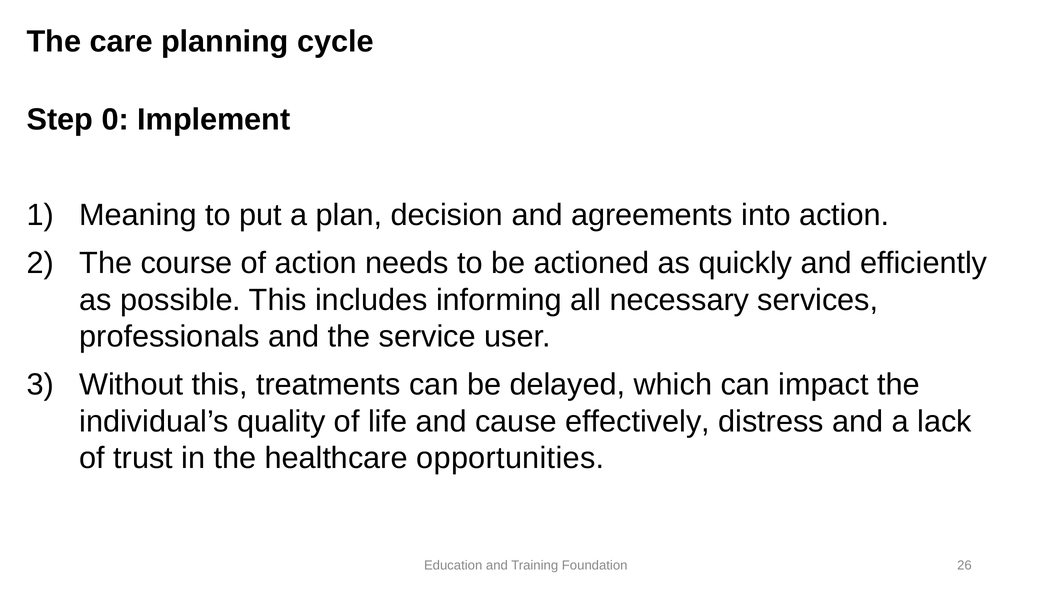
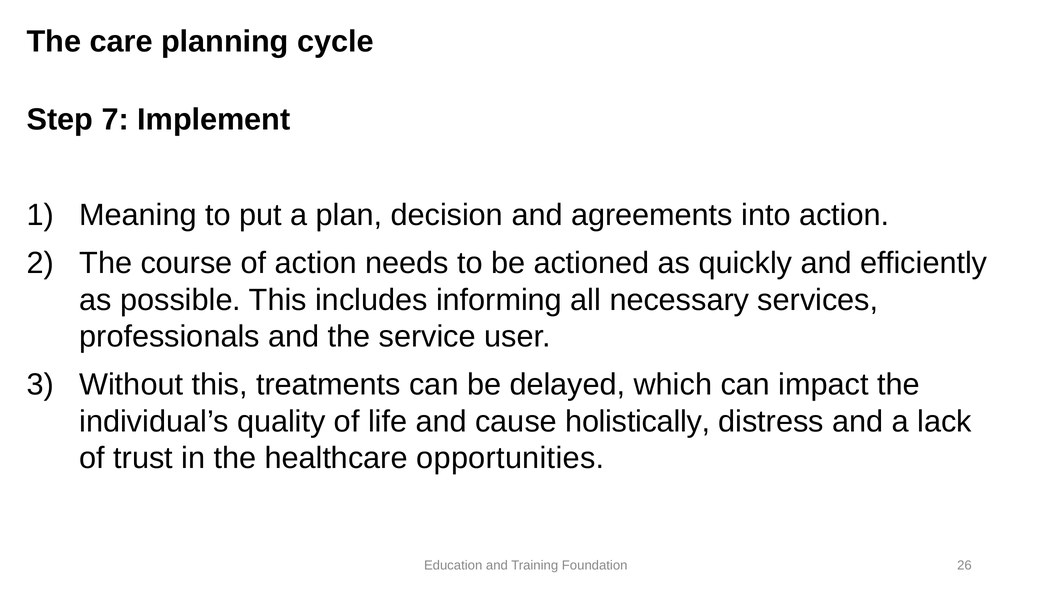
0: 0 -> 7
effectively: effectively -> holistically
